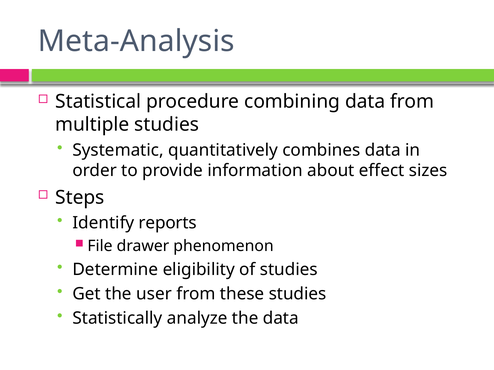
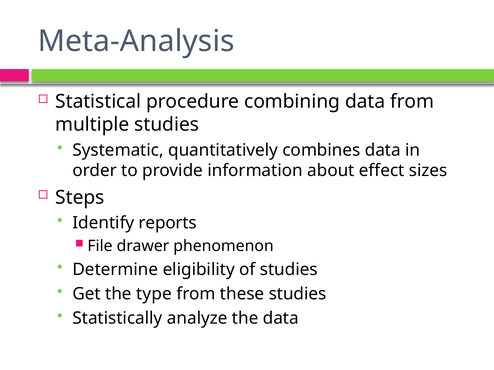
user: user -> type
